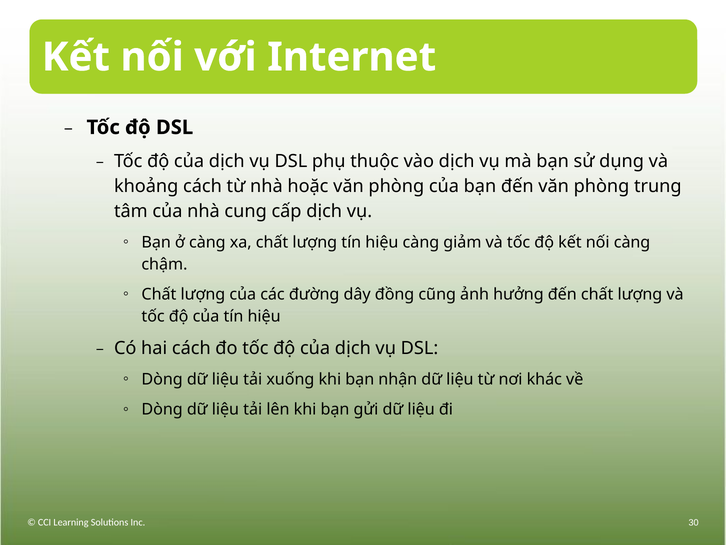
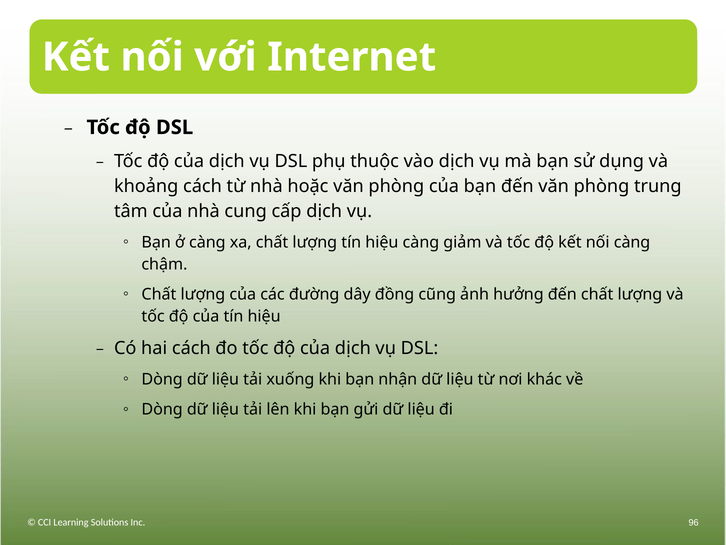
30: 30 -> 96
